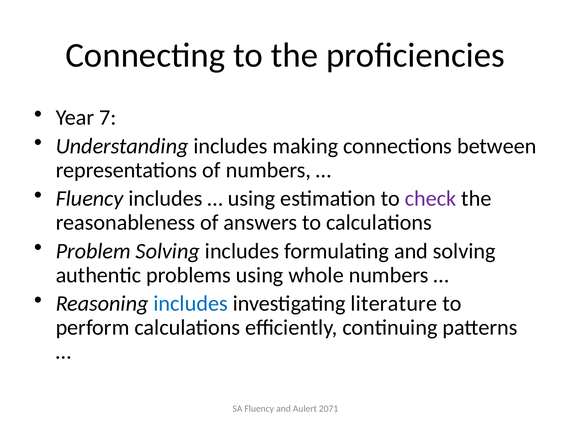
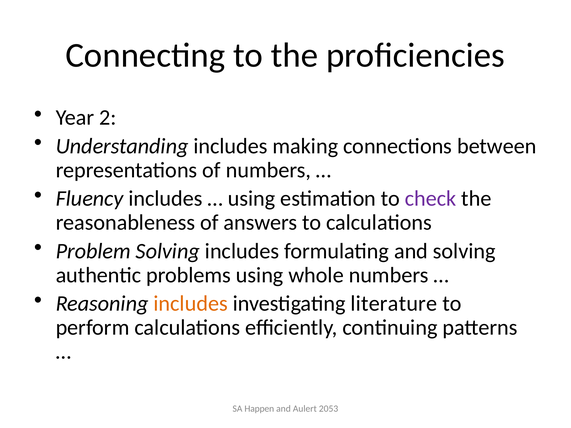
7: 7 -> 2
includes at (191, 304) colour: blue -> orange
SA Fluency: Fluency -> Happen
2071: 2071 -> 2053
